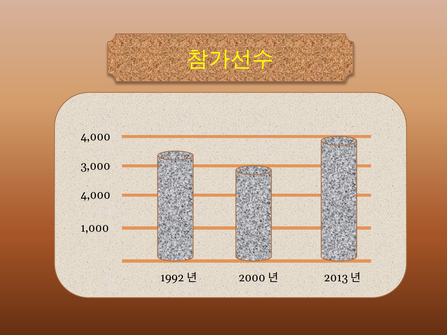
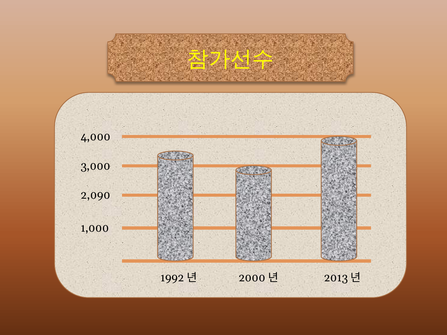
4,000 at (96, 195): 4,000 -> 2,090
